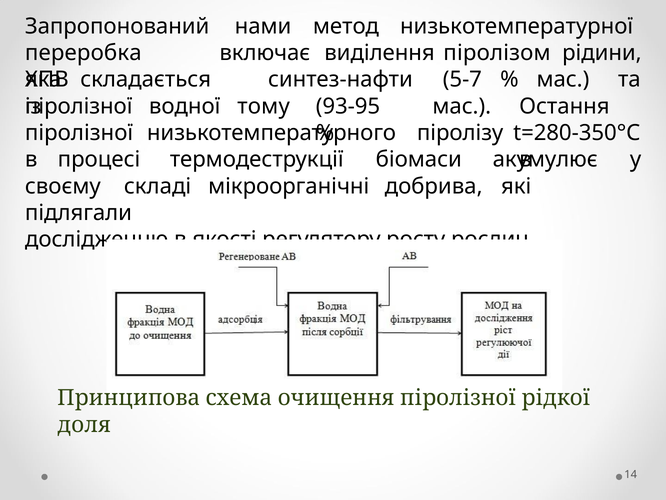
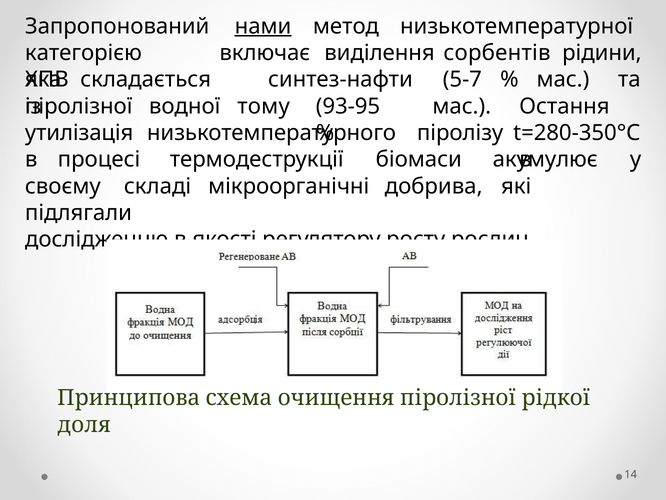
нами underline: none -> present
переробка: переробка -> категорією
піролізом: піролізом -> сорбентів
піролізної at (79, 133): піролізної -> утилізація
